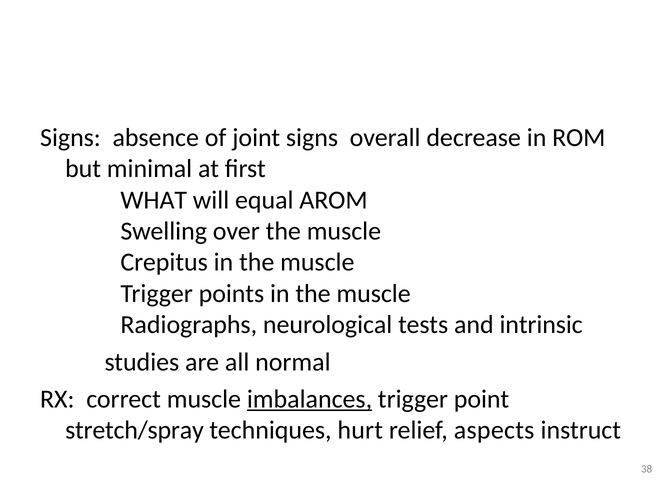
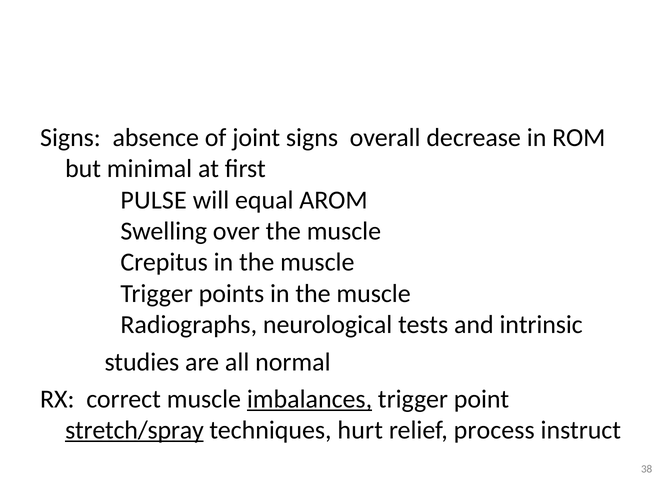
WHAT: WHAT -> PULSE
stretch/spray underline: none -> present
aspects: aspects -> process
